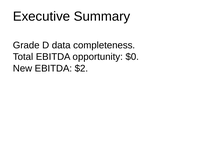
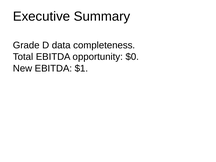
$2: $2 -> $1
